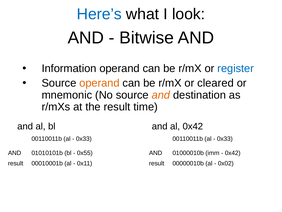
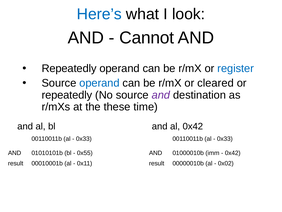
Bitwise: Bitwise -> Cannot
Information at (69, 68): Information -> Repeatedly
operand at (99, 83) colour: orange -> blue
mnemonic at (67, 95): mnemonic -> repeatedly
and at (161, 95) colour: orange -> purple
the result: result -> these
